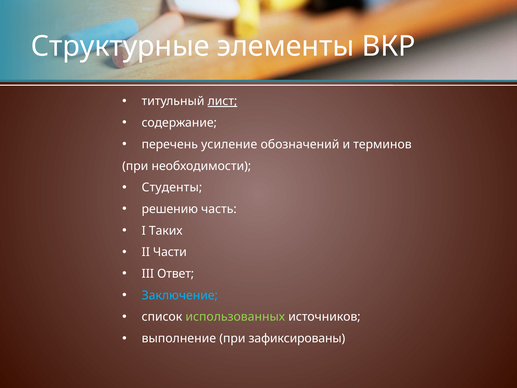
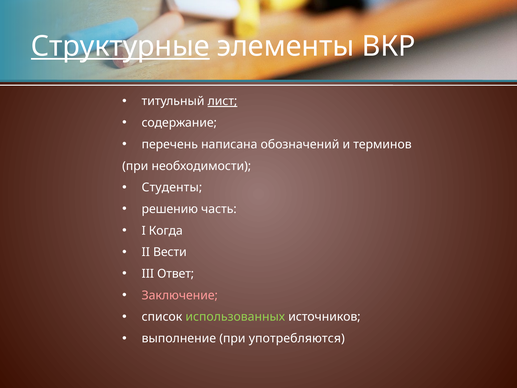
Структурные underline: none -> present
усиление: усиление -> написана
Таких: Таких -> Когда
Части: Части -> Вести
Заключение colour: light blue -> pink
зафиксированы: зафиксированы -> употребляются
